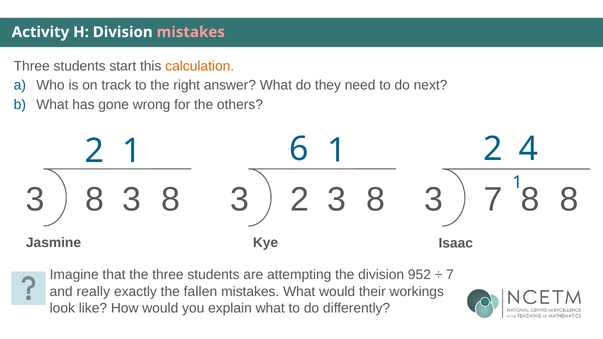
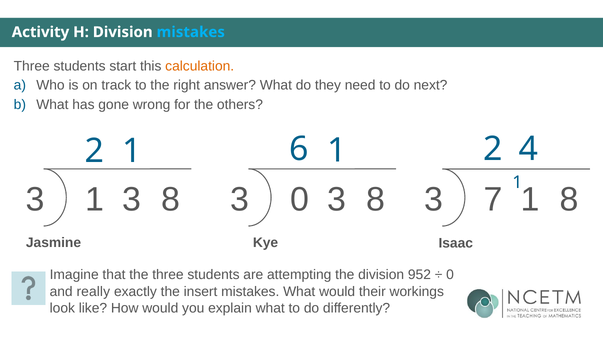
mistakes at (191, 32) colour: pink -> light blue
8 at (95, 200): 8 -> 1
3 2: 2 -> 0
7 8: 8 -> 1
7 at (450, 275): 7 -> 0
fallen: fallen -> insert
